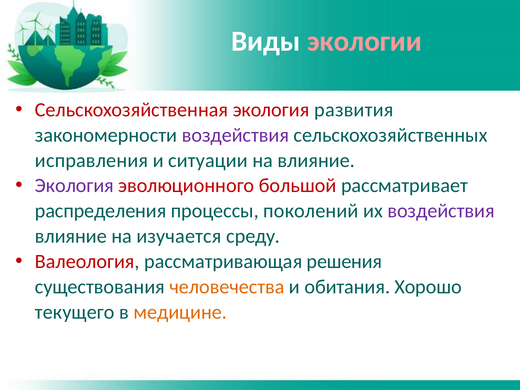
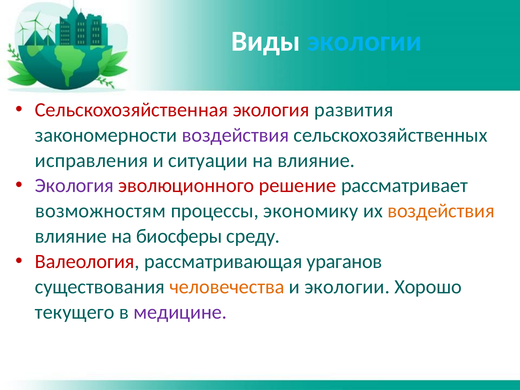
экологии at (365, 41) colour: pink -> light blue
большой: большой -> решение
распределения: распределения -> возможностям
поколений: поколений -> экономику
воздействия at (441, 211) colour: purple -> orange
изучается: изучается -> биосферы
решения: решения -> ураганов
и обитания: обитания -> экологии
медицине colour: orange -> purple
